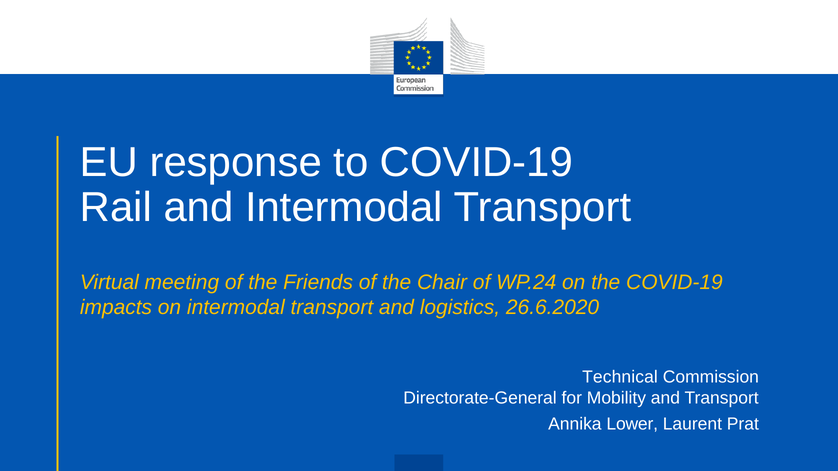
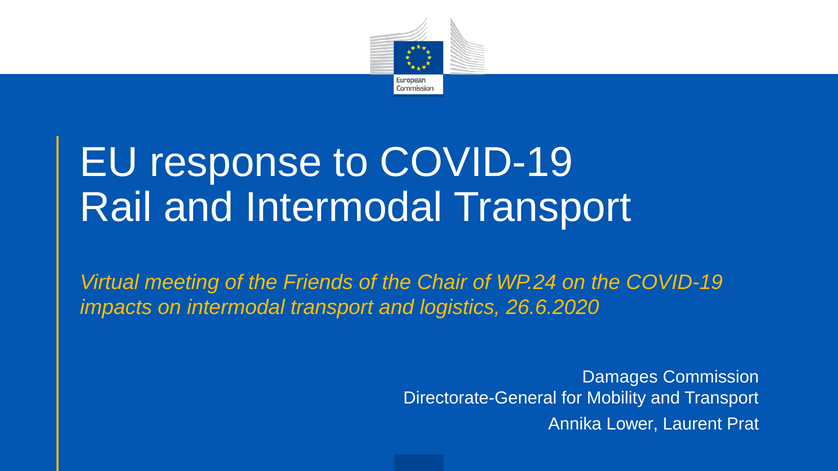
Technical: Technical -> Damages
